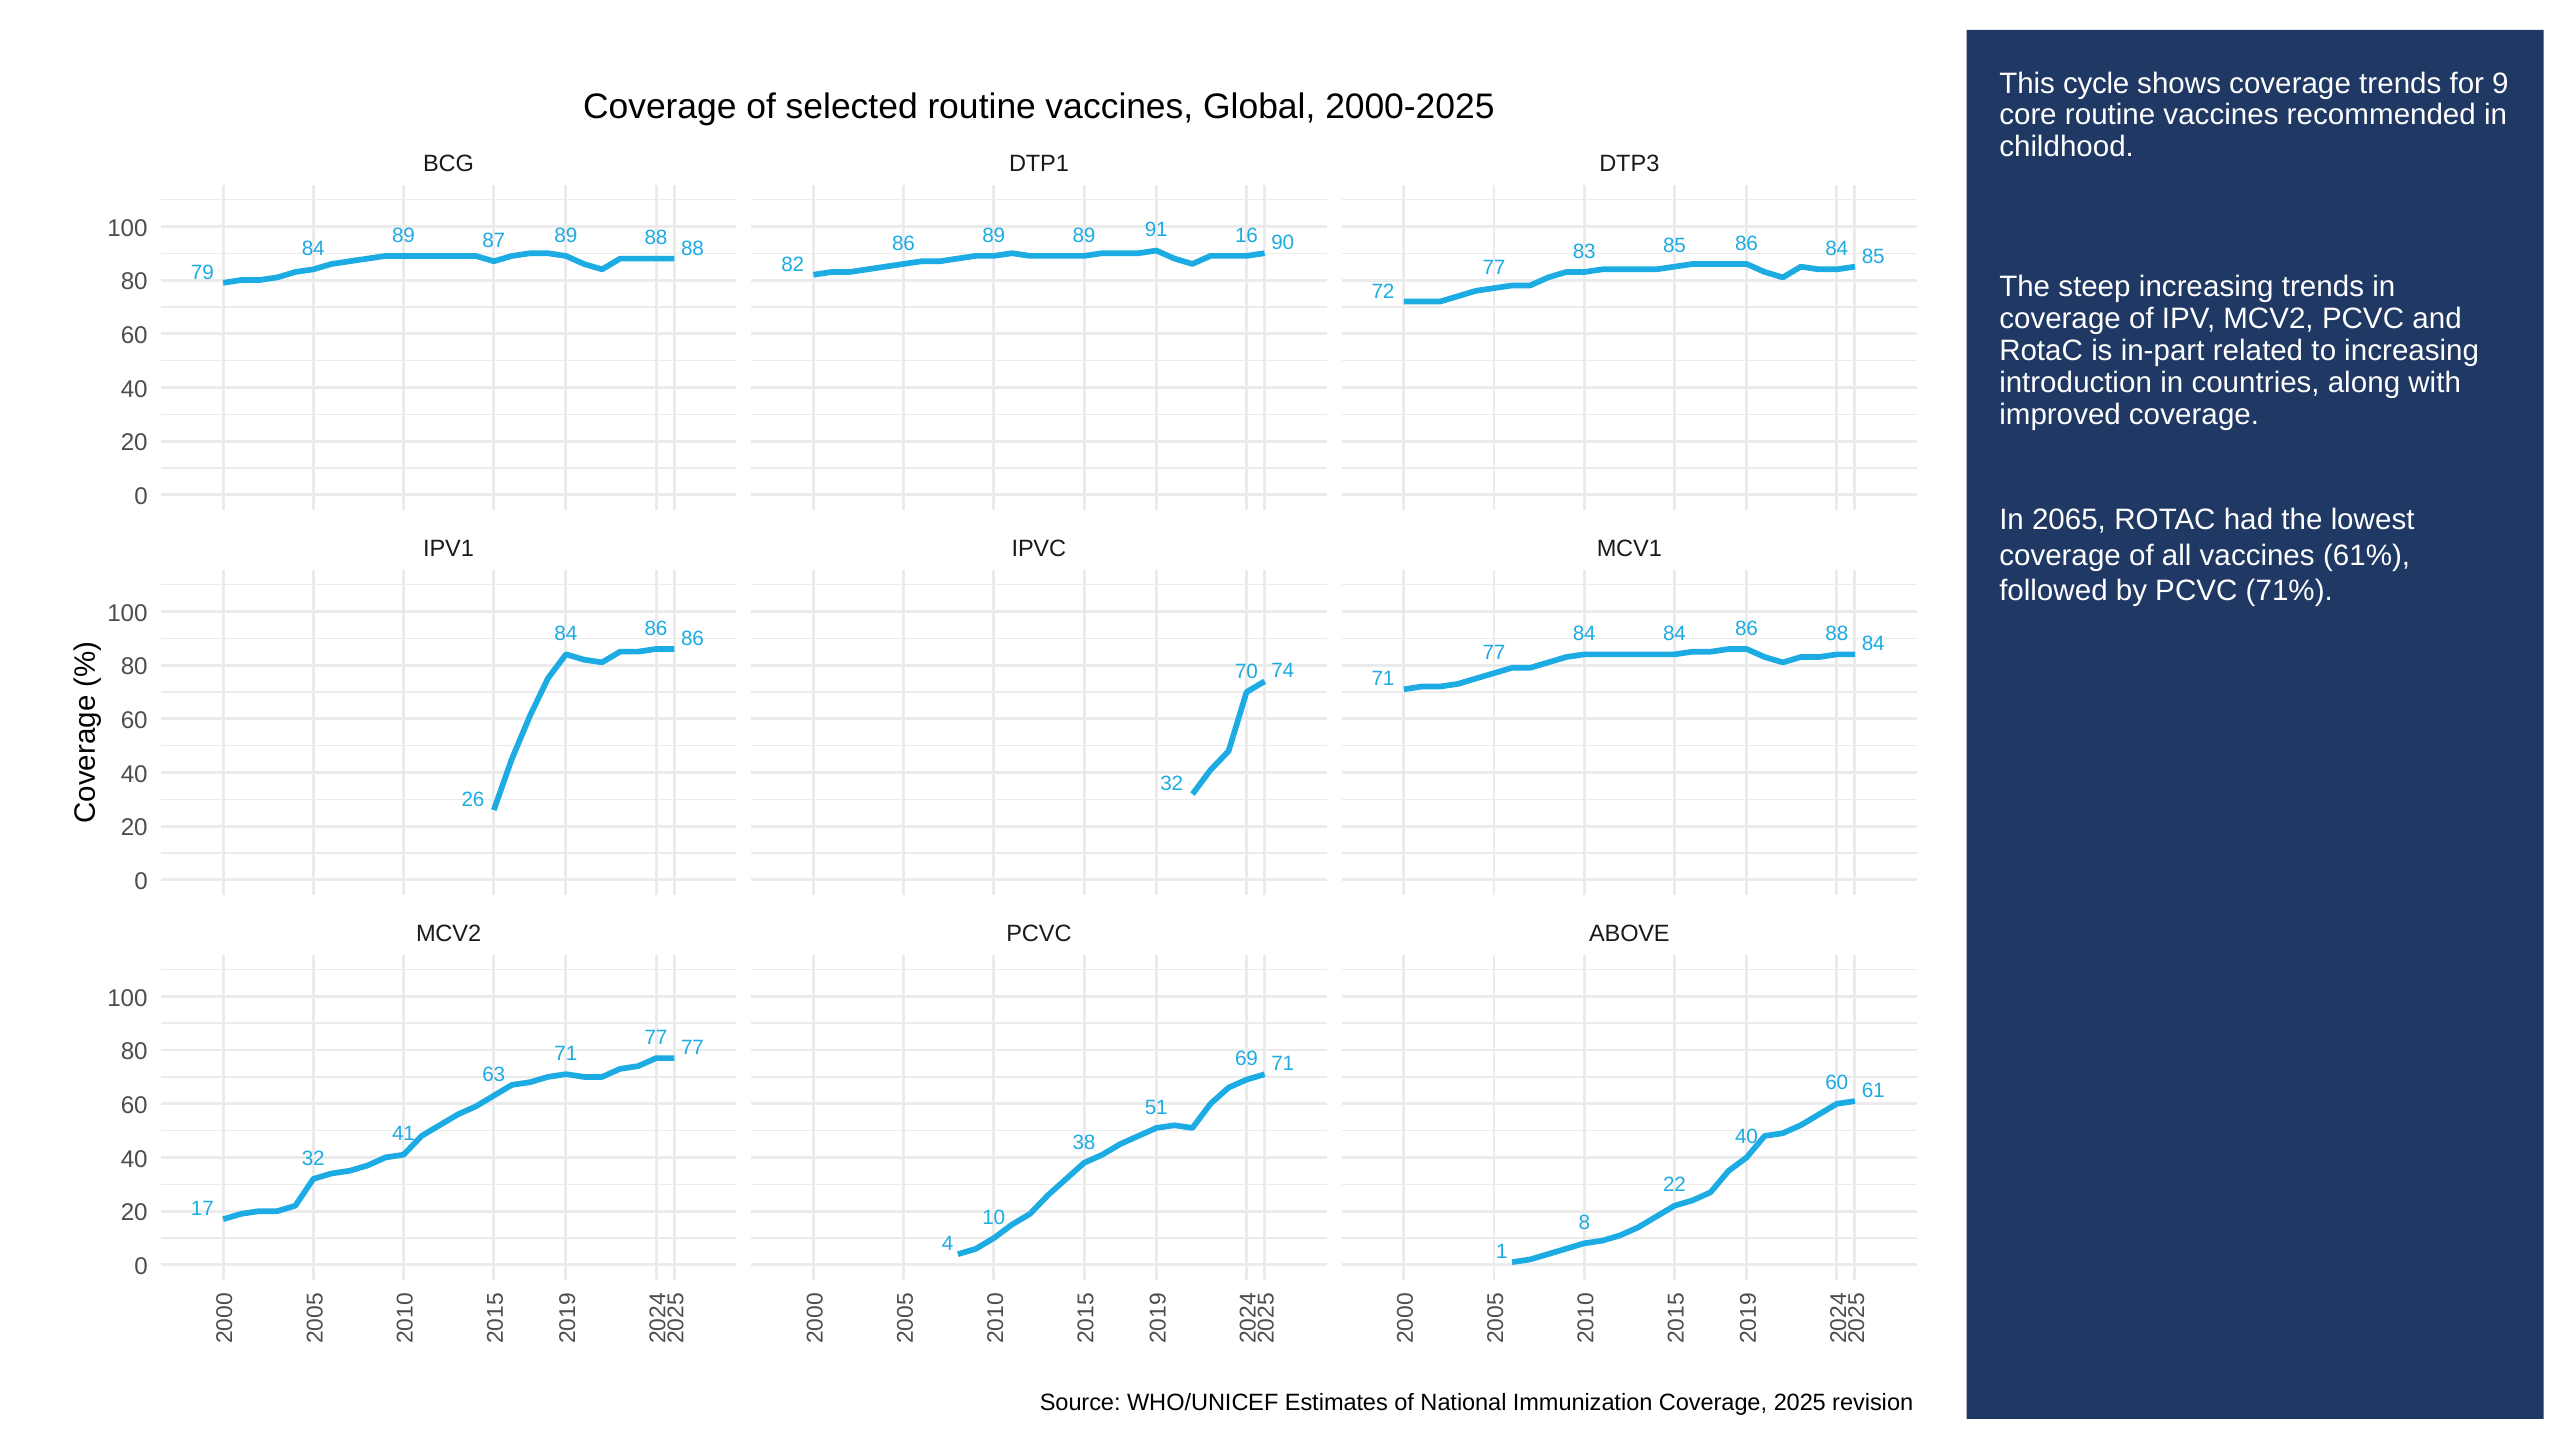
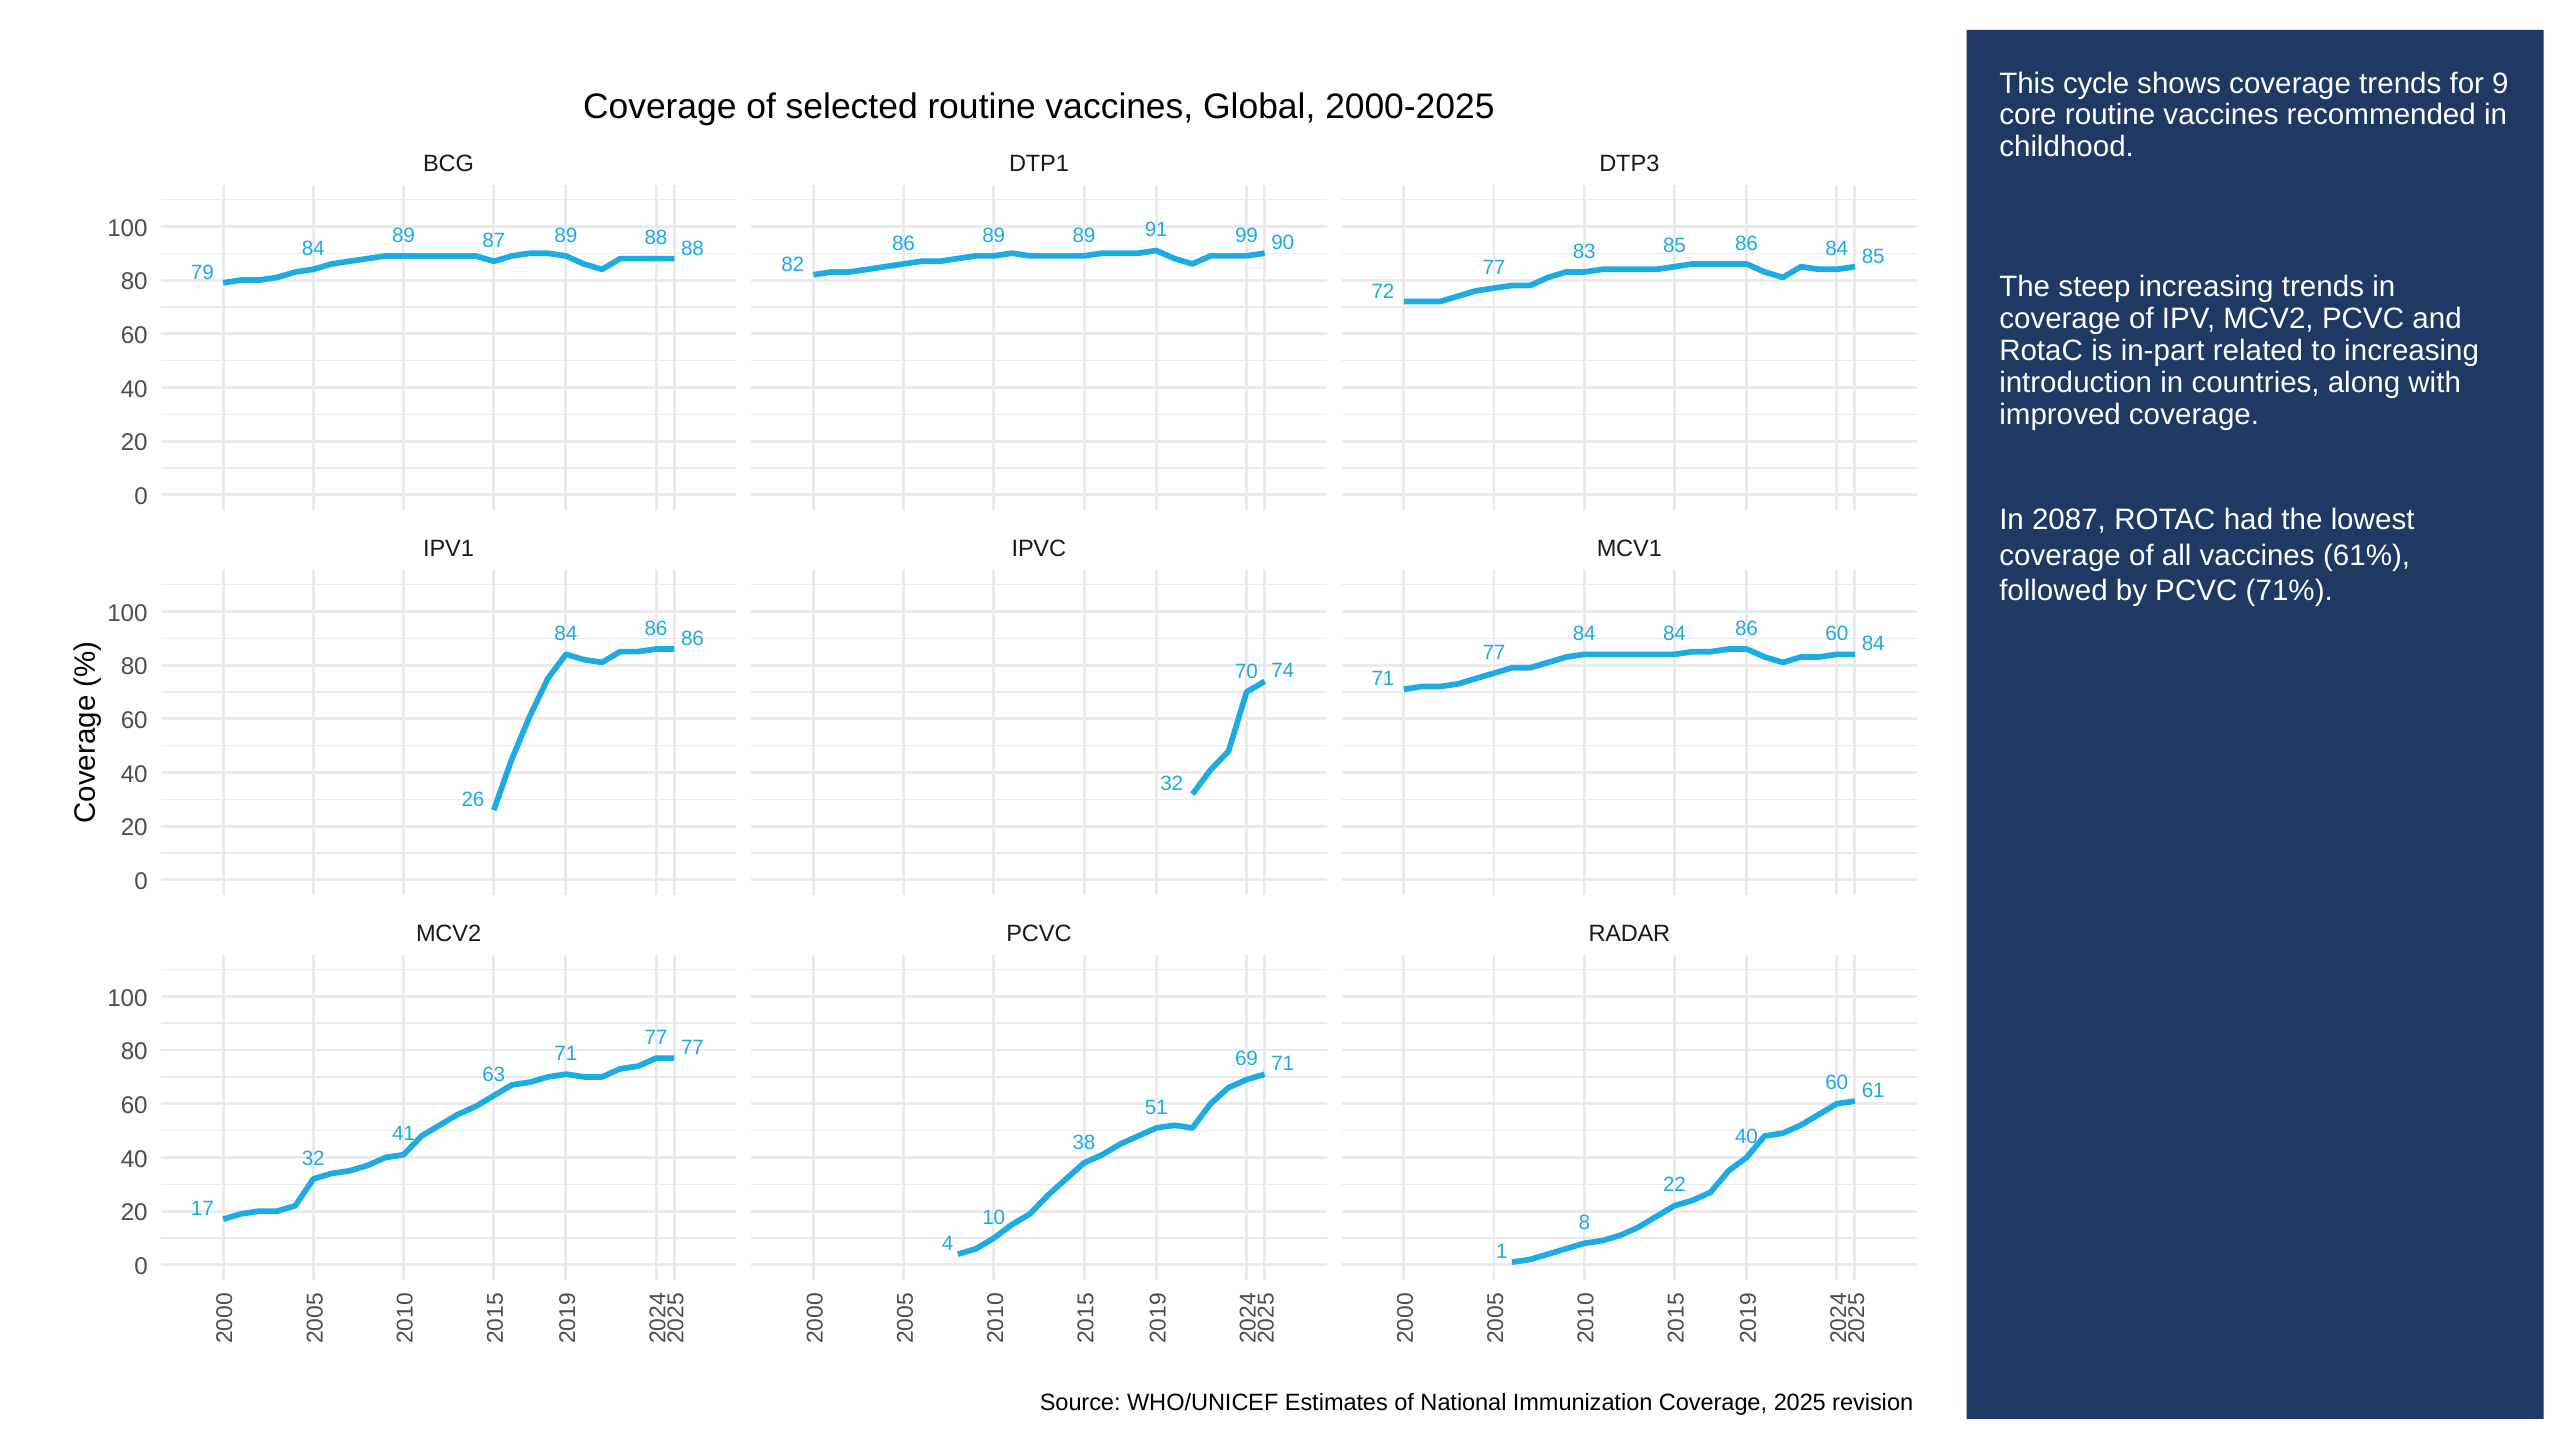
16: 16 -> 99
2065: 2065 -> 2087
86 88: 88 -> 60
ABOVE: ABOVE -> RADAR
